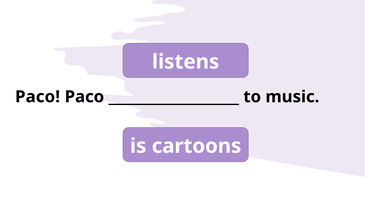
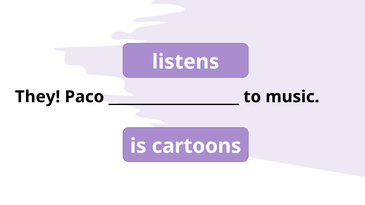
Paco at (38, 97): Paco -> They
